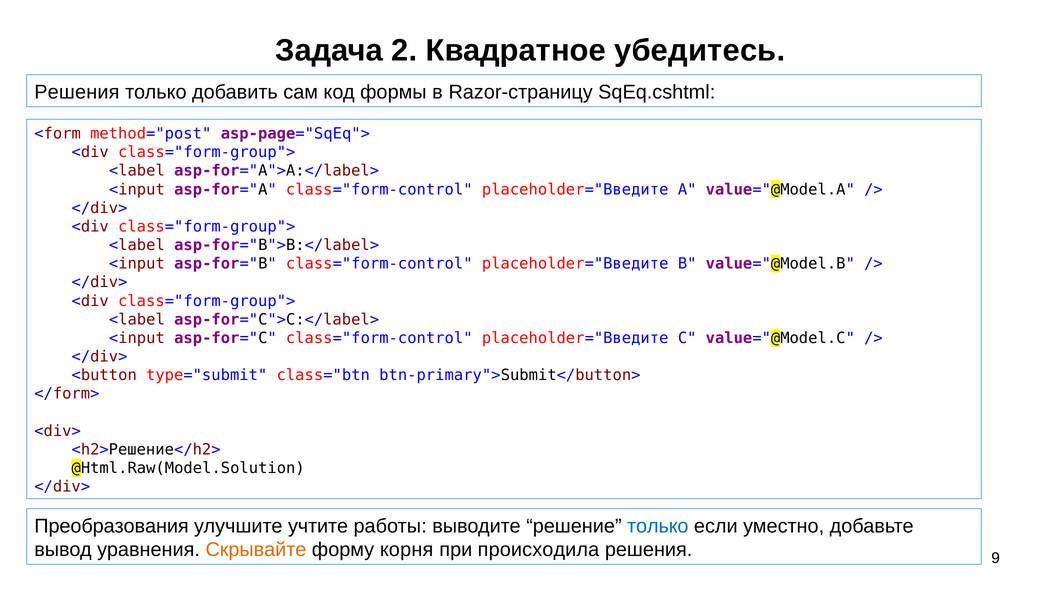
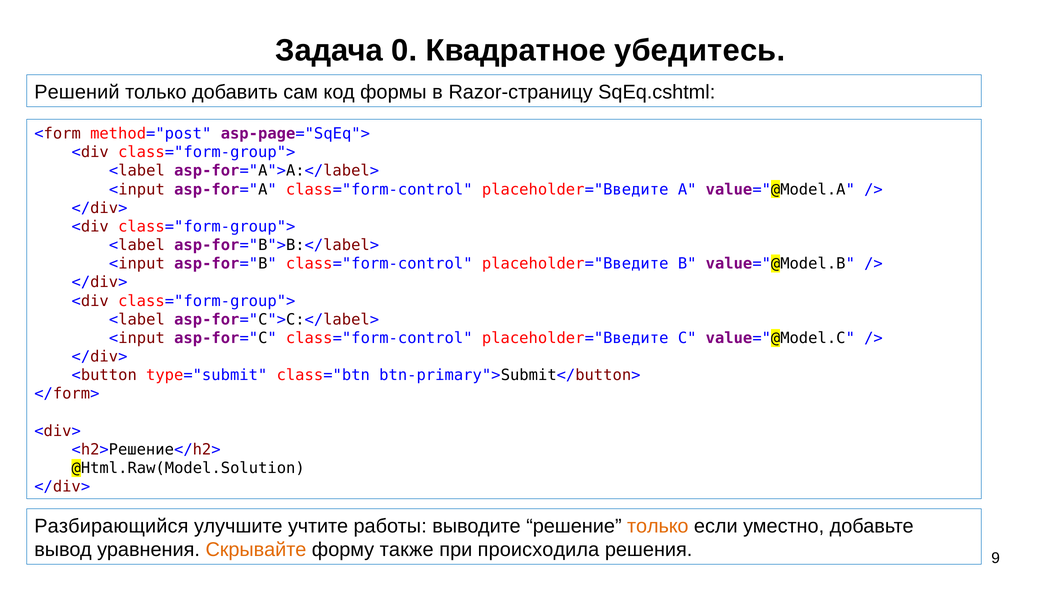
2: 2 -> 0
Решения at (77, 92): Решения -> Решений
Преобразования: Преобразования -> Разбирающийся
только at (658, 526) colour: blue -> orange
корня: корня -> также
